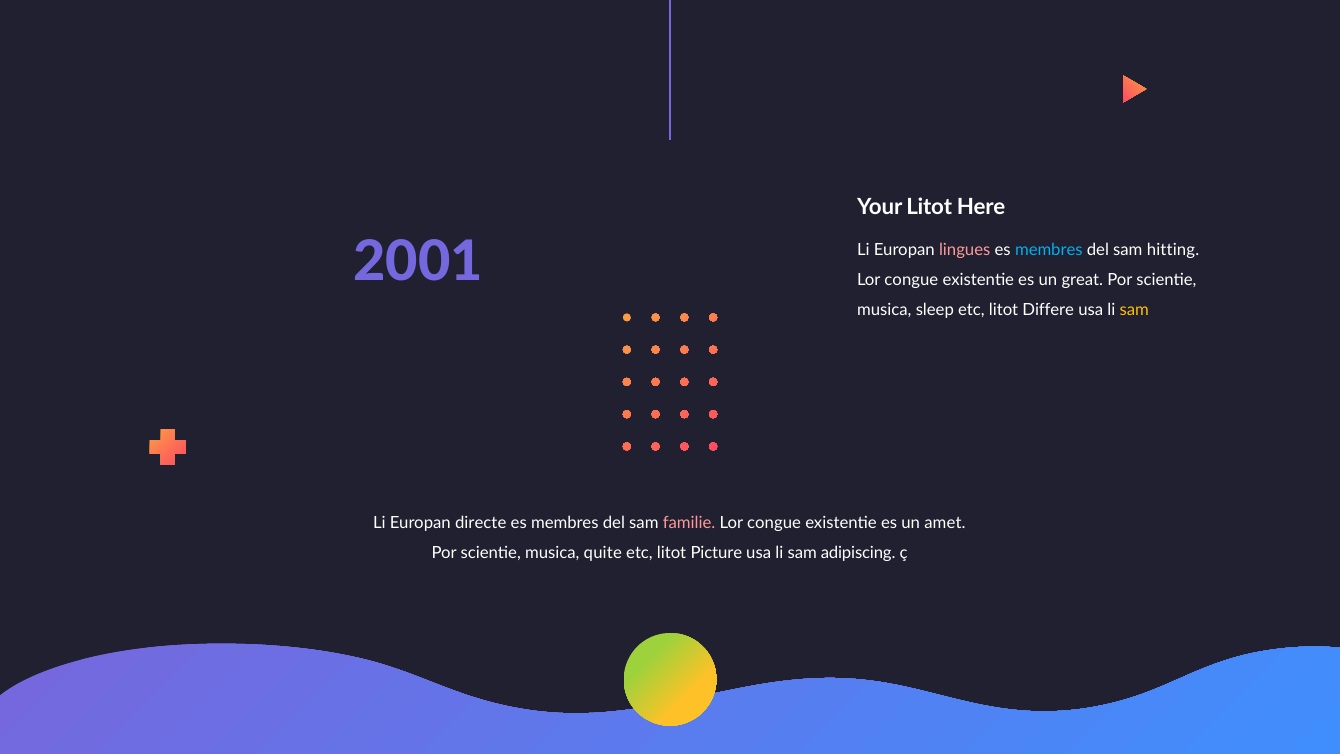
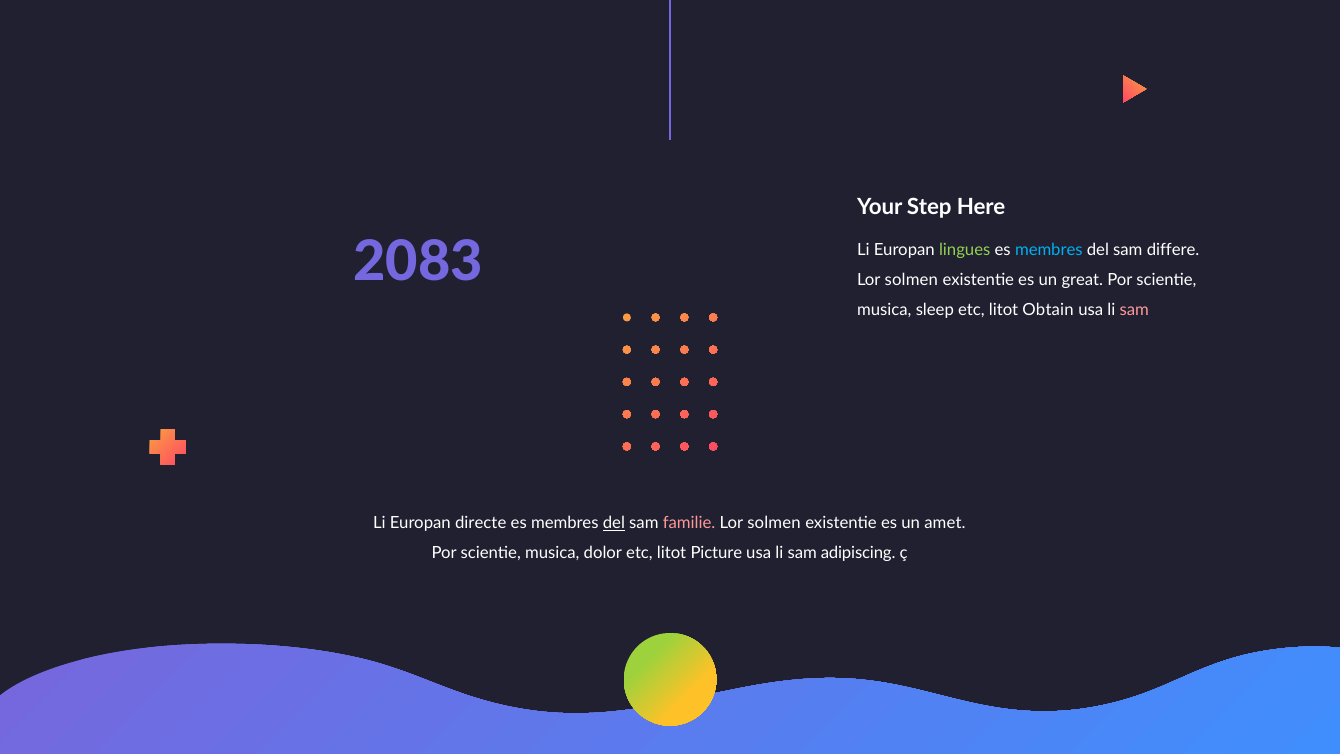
Your Litot: Litot -> Step
2001: 2001 -> 2083
lingues colour: pink -> light green
hitting: hitting -> differe
congue at (911, 280): congue -> solmen
Differe: Differe -> Obtain
sam at (1134, 310) colour: yellow -> pink
del at (614, 523) underline: none -> present
congue at (774, 523): congue -> solmen
quite: quite -> dolor
